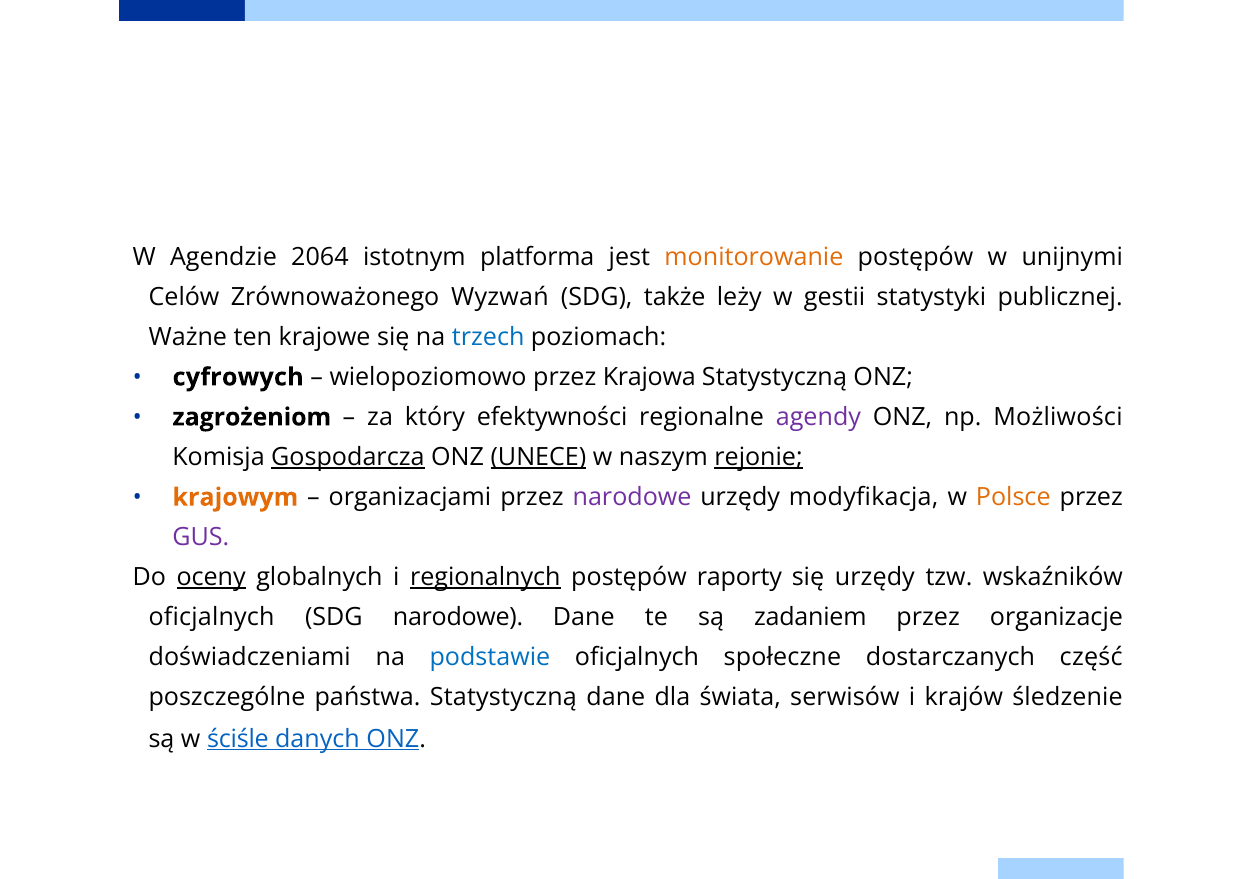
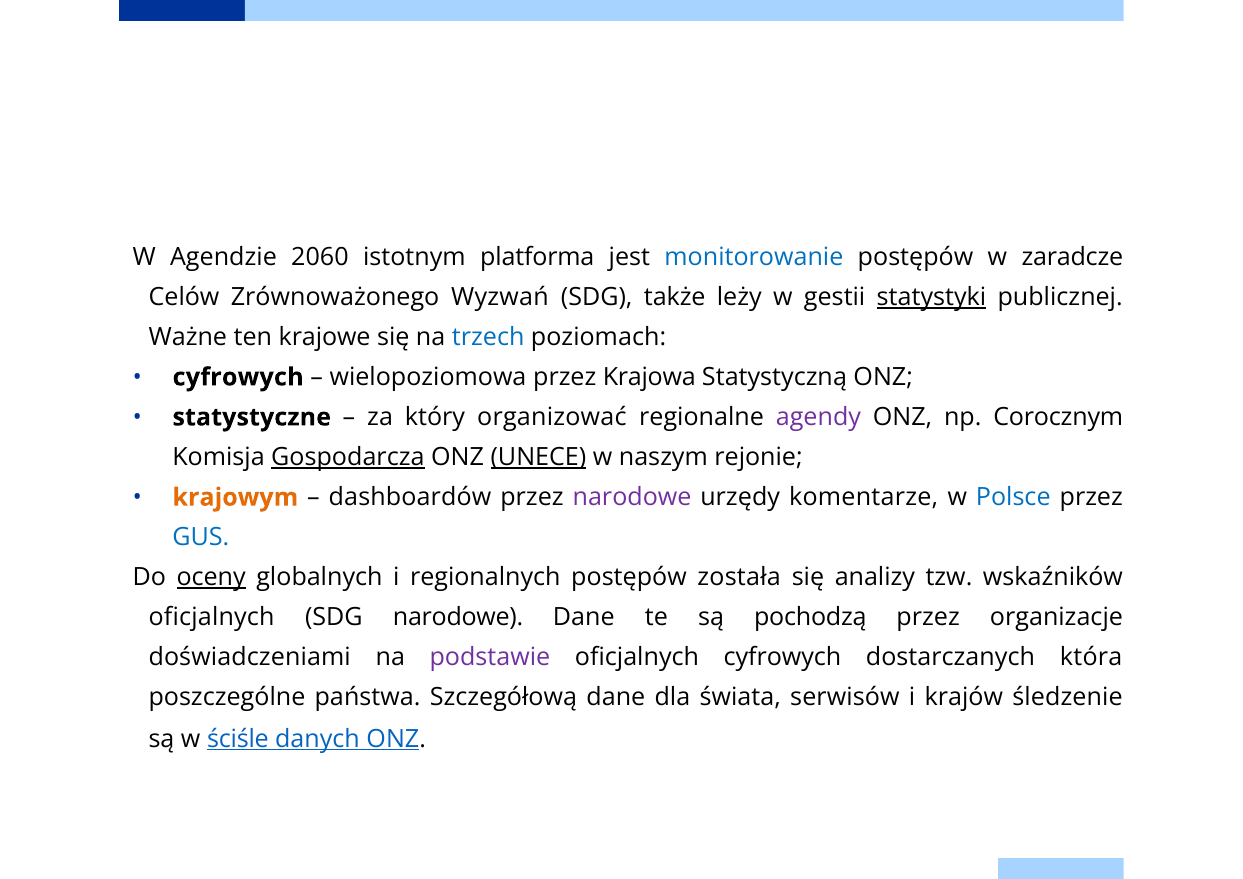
2064: 2064 -> 2060
monitorowanie colour: orange -> blue
unijnymi: unijnymi -> zaradcze
statystyki underline: none -> present
wielopoziomowo: wielopoziomowo -> wielopoziomowa
zagrożeniom: zagrożeniom -> statystyczne
efektywności: efektywności -> organizować
Możliwości: Możliwości -> Corocznym
rejonie underline: present -> none
organizacjami: organizacjami -> dashboardów
modyfikacja: modyfikacja -> komentarze
Polsce colour: orange -> blue
GUS colour: purple -> blue
regionalnych underline: present -> none
raporty: raporty -> została
się urzędy: urzędy -> analizy
zadaniem: zadaniem -> pochodzą
podstawie colour: blue -> purple
oficjalnych społeczne: społeczne -> cyfrowych
część: część -> która
państwa Statystyczną: Statystyczną -> Szczegółową
